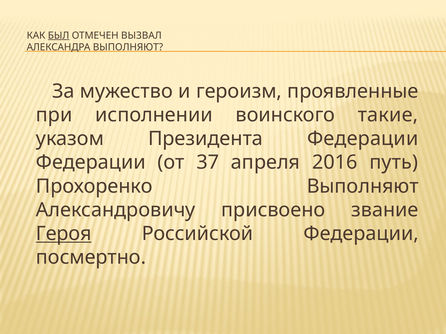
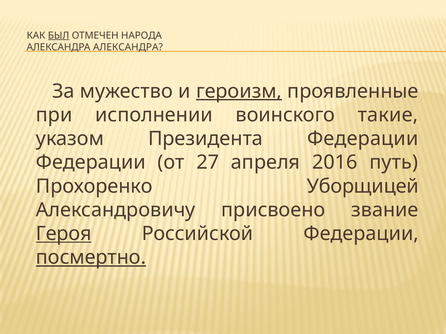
ВЫЗВАЛ: ВЫЗВАЛ -> НАРОДА
АЛЕКСАНДРА ВЫПОЛНЯЮТ: ВЫПОЛНЯЮТ -> АЛЕКСАНДРА
героизм underline: none -> present
37: 37 -> 27
Прохоренко Выполняют: Выполняют -> Уборщицей
посмертно underline: none -> present
